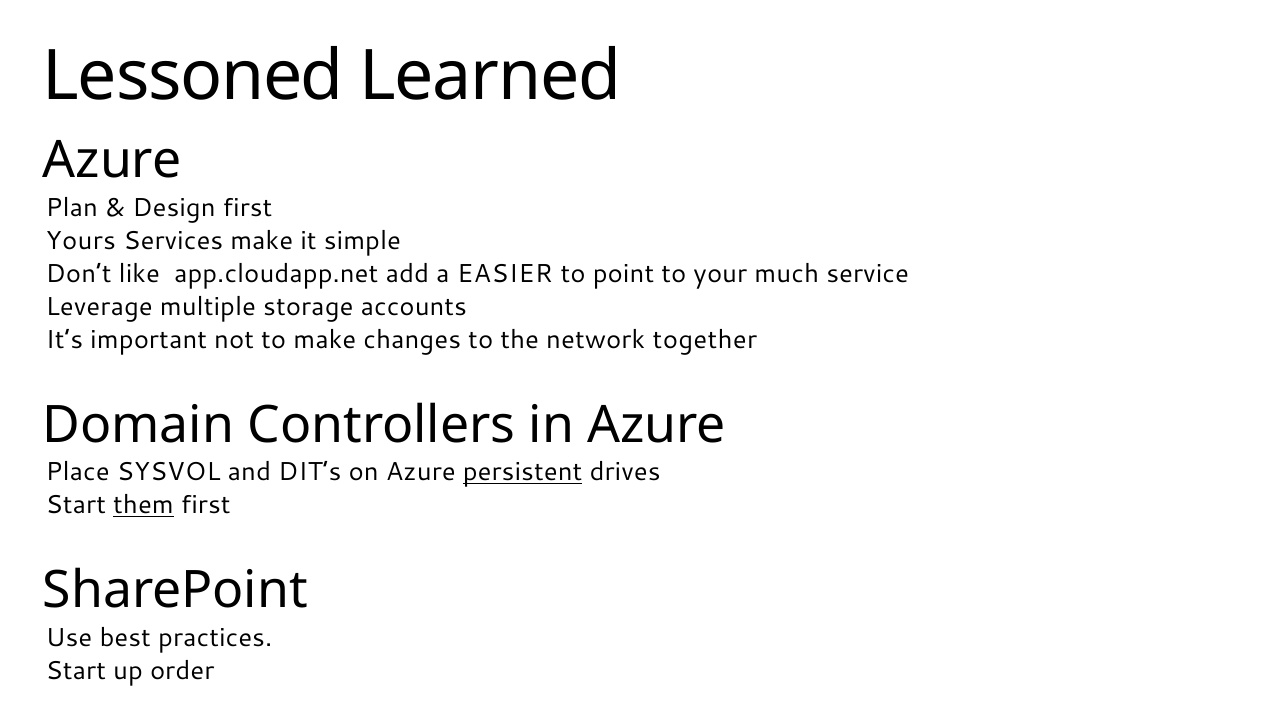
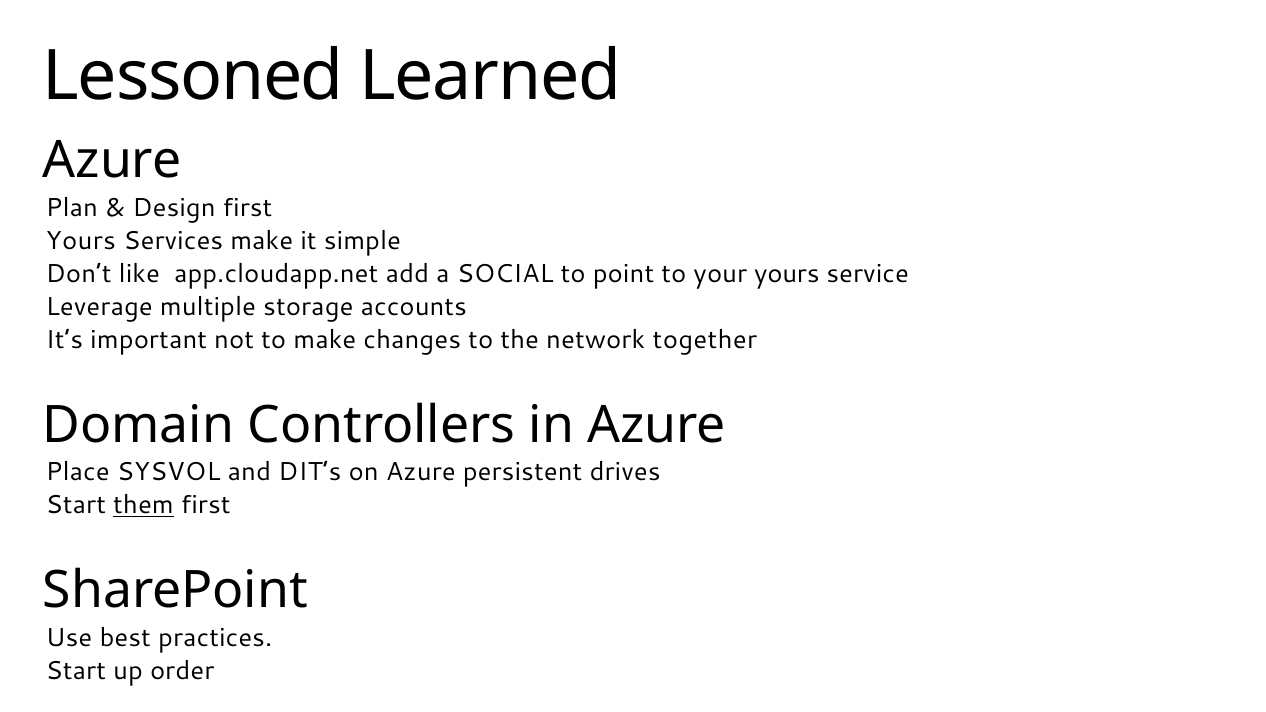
EASIER: EASIER -> SOCIAL
your much: much -> yours
persistent underline: present -> none
